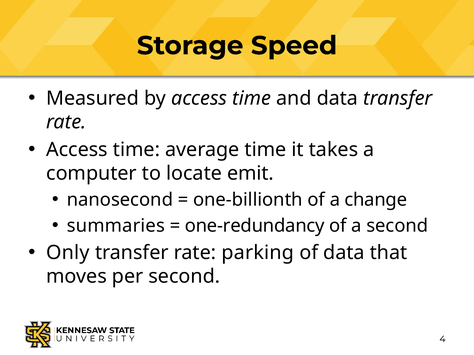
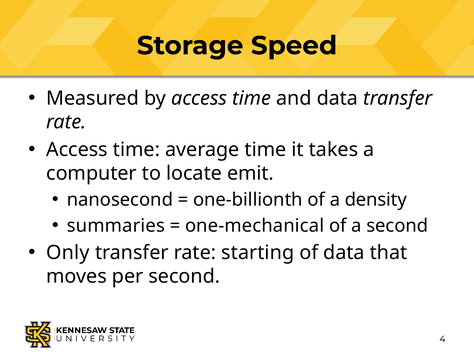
change: change -> density
one-redundancy: one-redundancy -> one-mechanical
parking: parking -> starting
